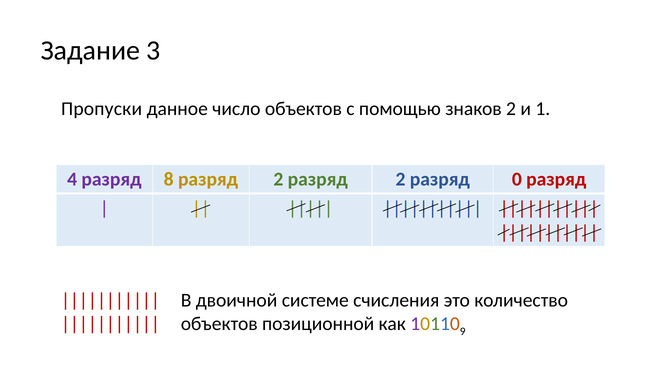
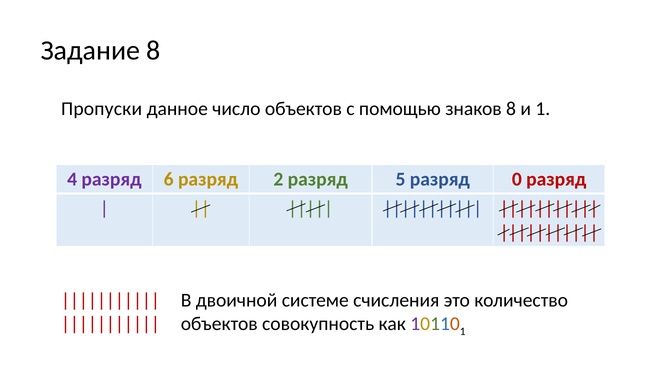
Задание 3: 3 -> 8
знаков 2: 2 -> 8
8: 8 -> 6
2 разряд 2: 2 -> 5
позиционной: позиционной -> совокупность
9 at (463, 332): 9 -> 1
